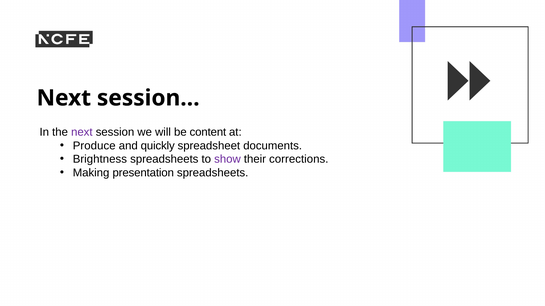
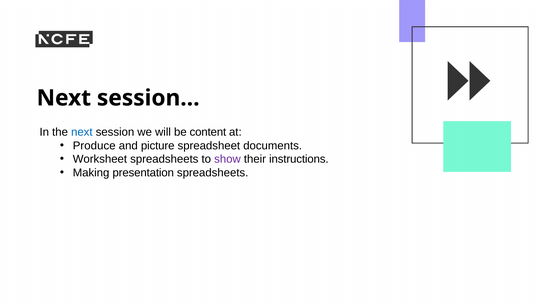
next at (82, 132) colour: purple -> blue
quickly: quickly -> picture
Brightness: Brightness -> Worksheet
corrections: corrections -> instructions
